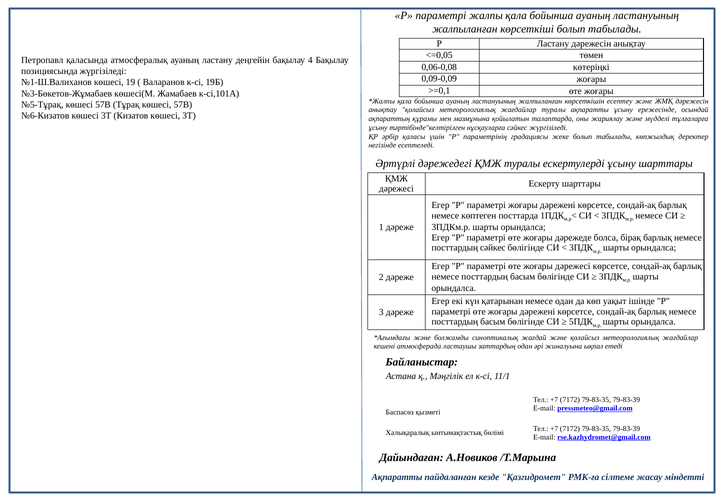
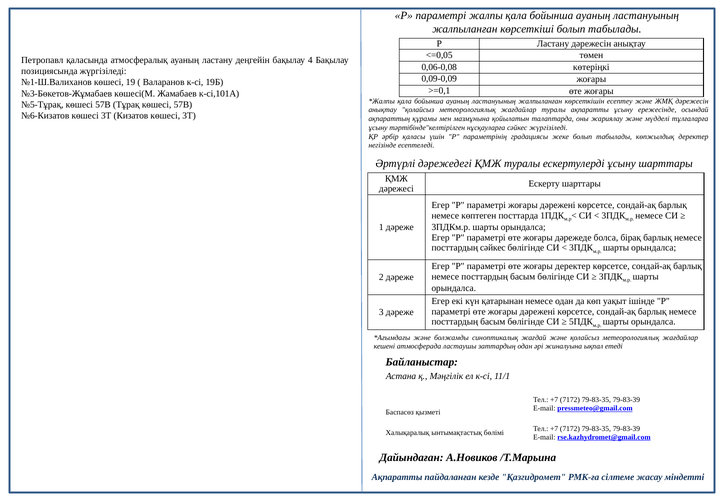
жоғары дәрежесі: дәрежесі -> деректер
